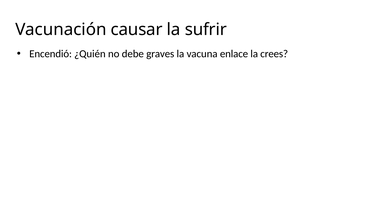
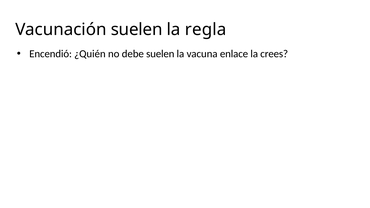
Vacunación causar: causar -> suelen
sufrir: sufrir -> regla
debe graves: graves -> suelen
